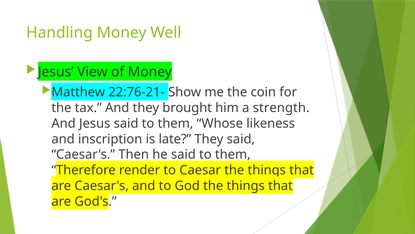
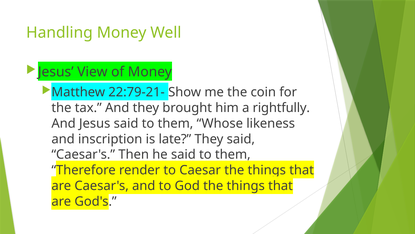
22:76-21-: 22:76-21- -> 22:79-21-
strength: strength -> rightfully
